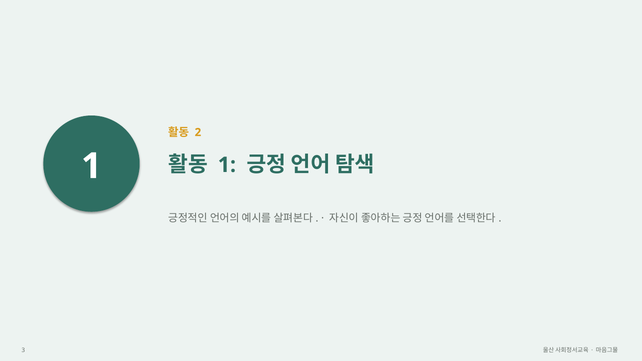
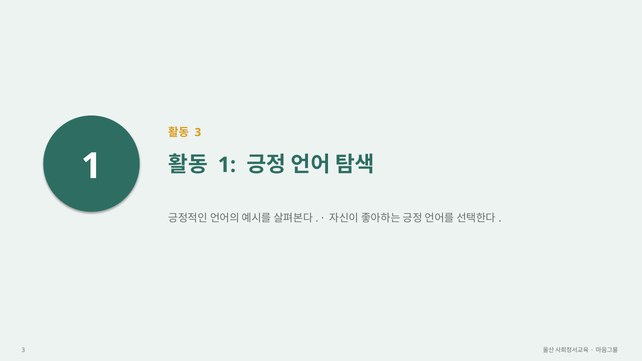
2 at (198, 132): 2 -> 3
